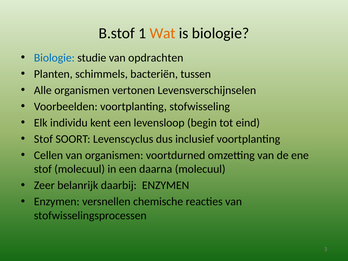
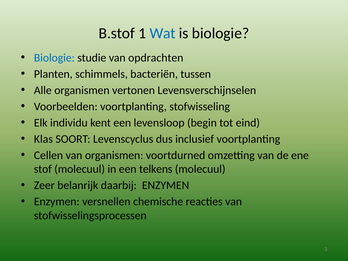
Wat colour: orange -> blue
Stof at (43, 139): Stof -> Klas
daarna: daarna -> telkens
